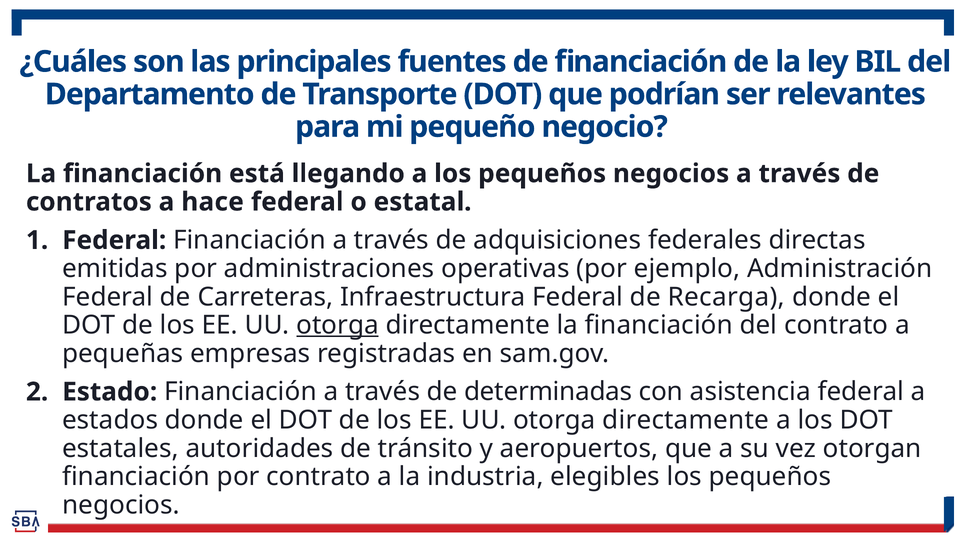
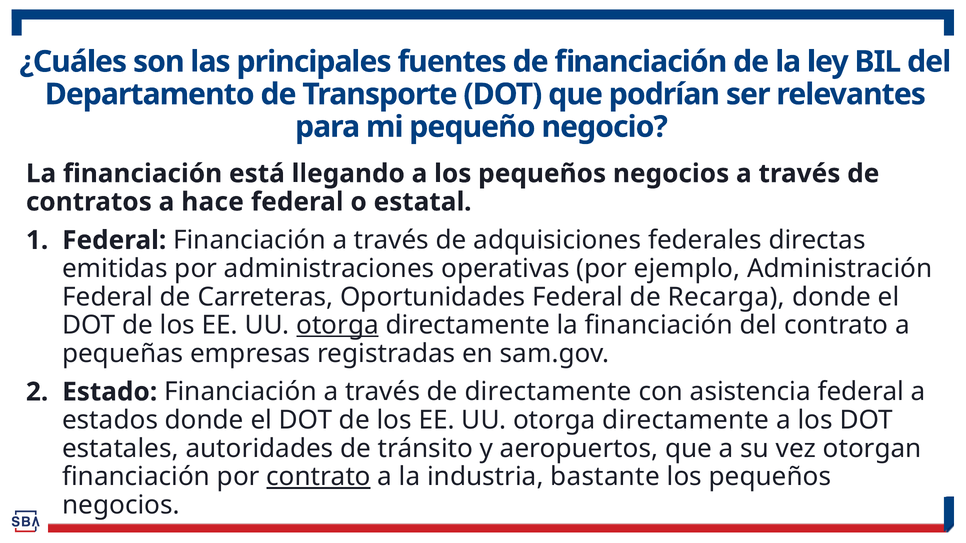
Infraestructura: Infraestructura -> Oportunidades
de determinadas: determinadas -> directamente
contrato at (319, 477) underline: none -> present
elegibles: elegibles -> bastante
